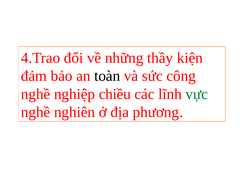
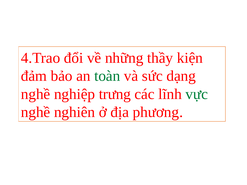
toàn colour: black -> green
công: công -> dạng
chiều: chiều -> trưng
